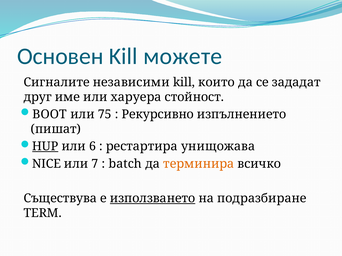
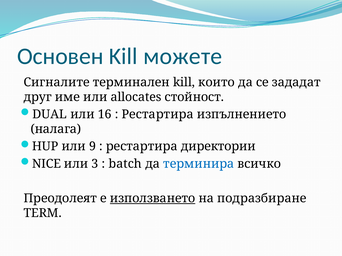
независими: независими -> терминален
харуера: харуера -> allocates
BOOT: BOOT -> DUAL
75: 75 -> 16
Рекурсивно at (158, 115): Рекурсивно -> Рестартира
пишат: пишат -> налага
HUP underline: present -> none
6: 6 -> 9
унищожава: унищожава -> директории
7: 7 -> 3
терминира colour: orange -> blue
Съществува: Съществува -> Преодолеят
